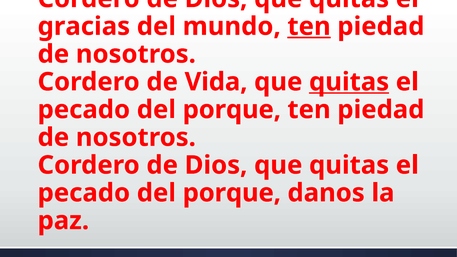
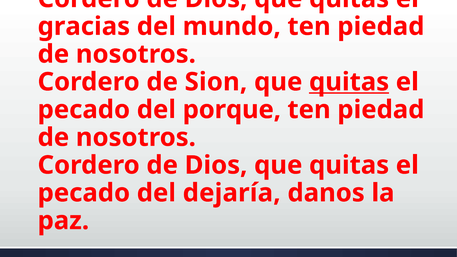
ten at (309, 26) underline: present -> none
Vida: Vida -> Sion
porque at (232, 193): porque -> dejaría
